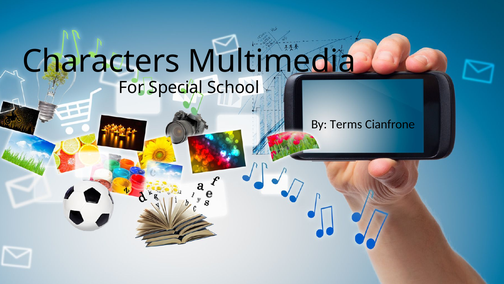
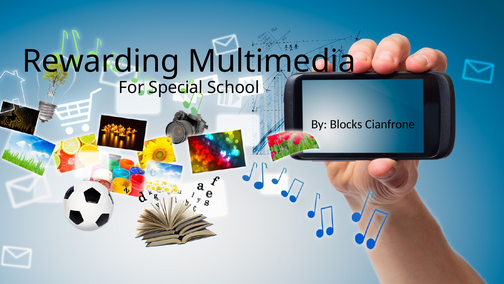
Characters: Characters -> Rewarding
Terms: Terms -> Blocks
